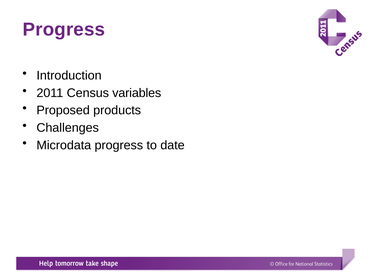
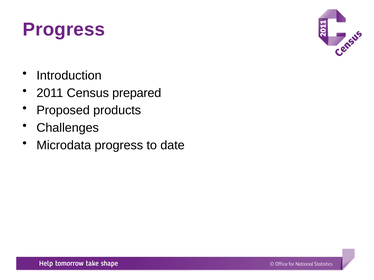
variables: variables -> prepared
